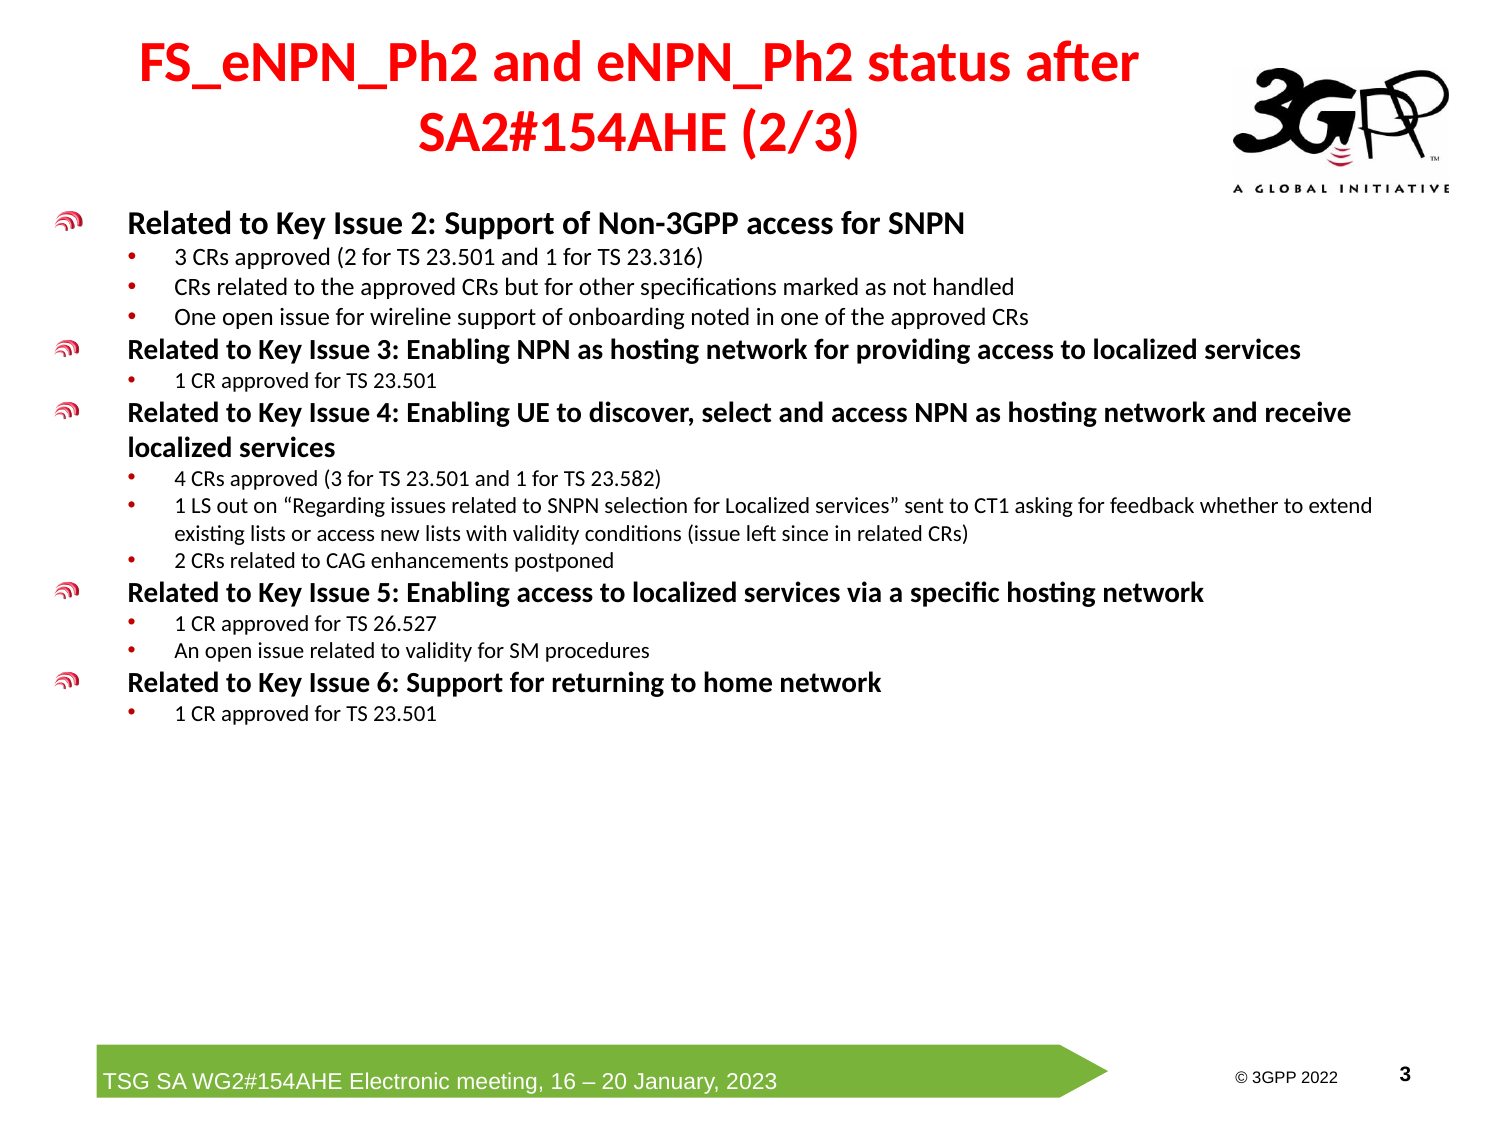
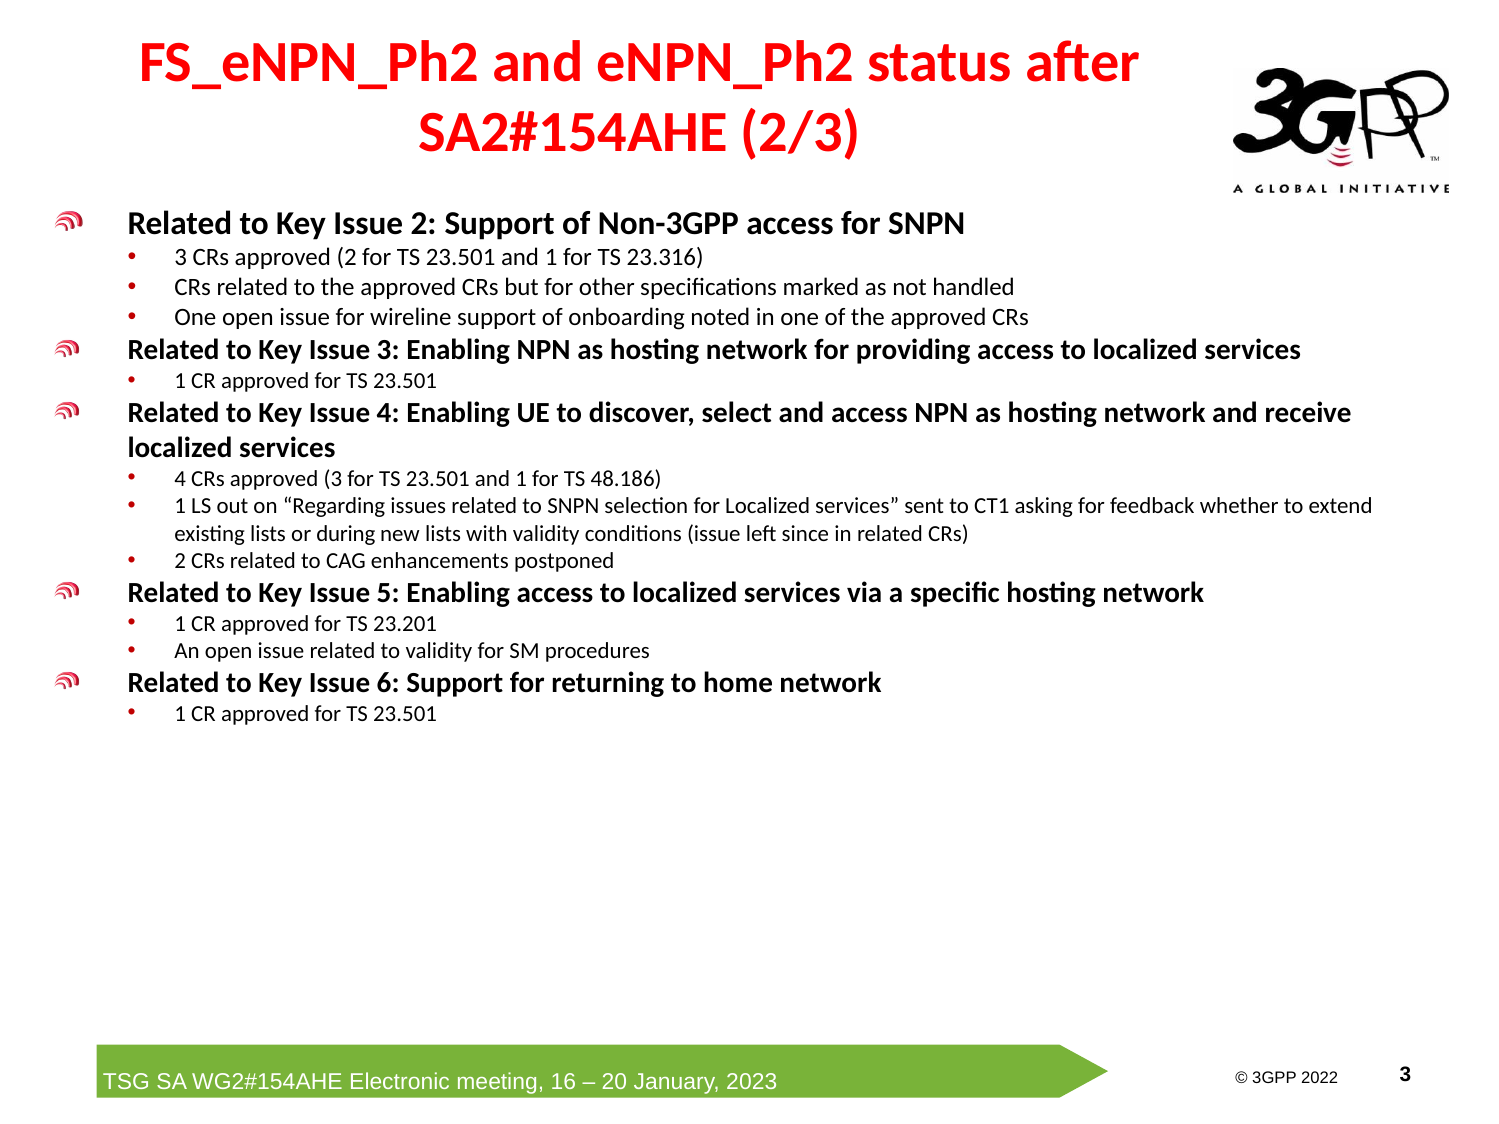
23.582: 23.582 -> 48.186
or access: access -> during
26.527: 26.527 -> 23.201
